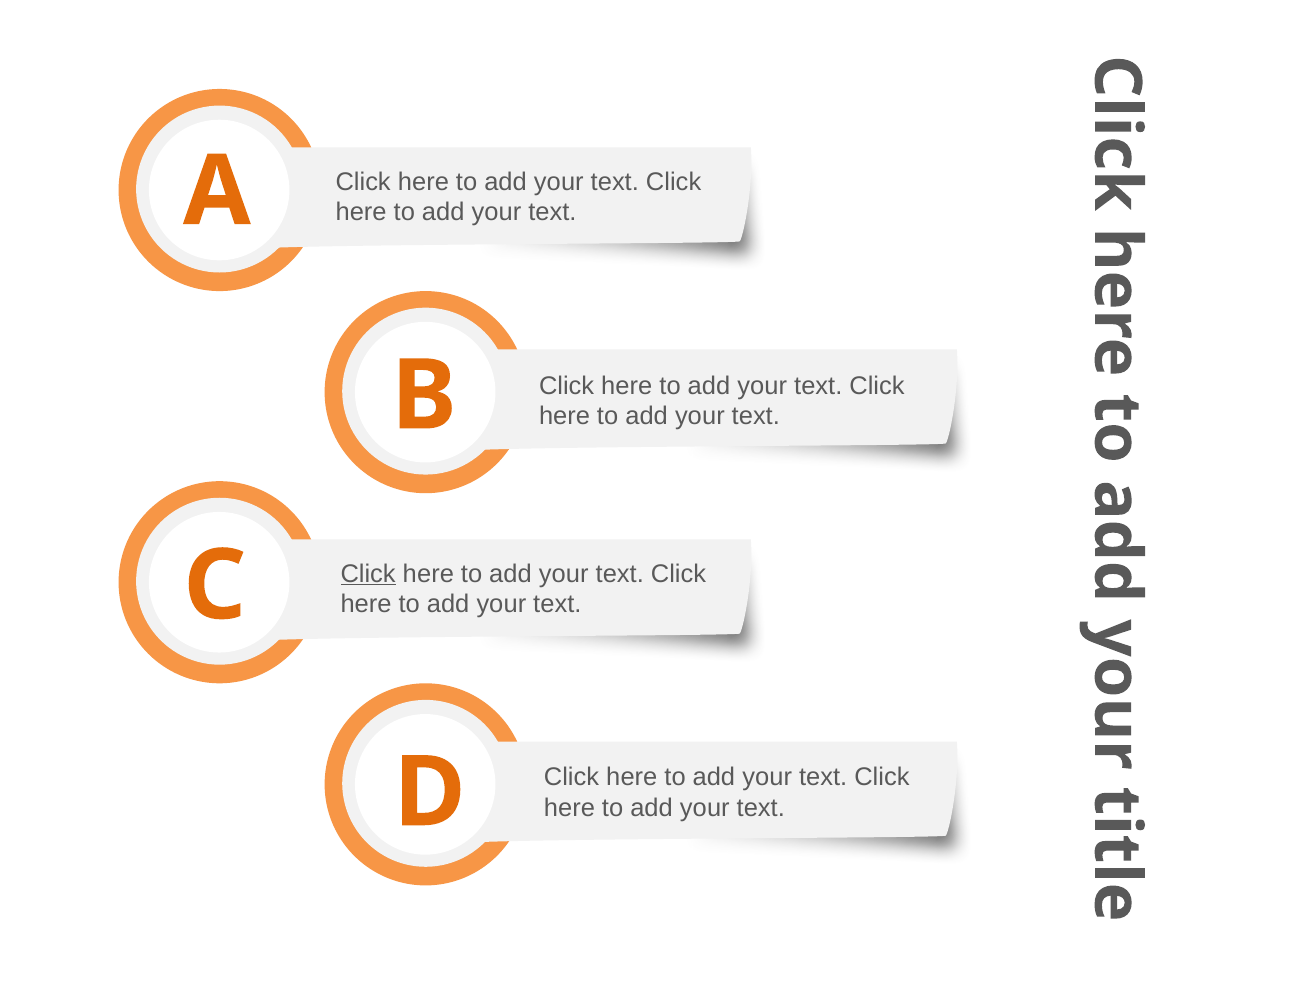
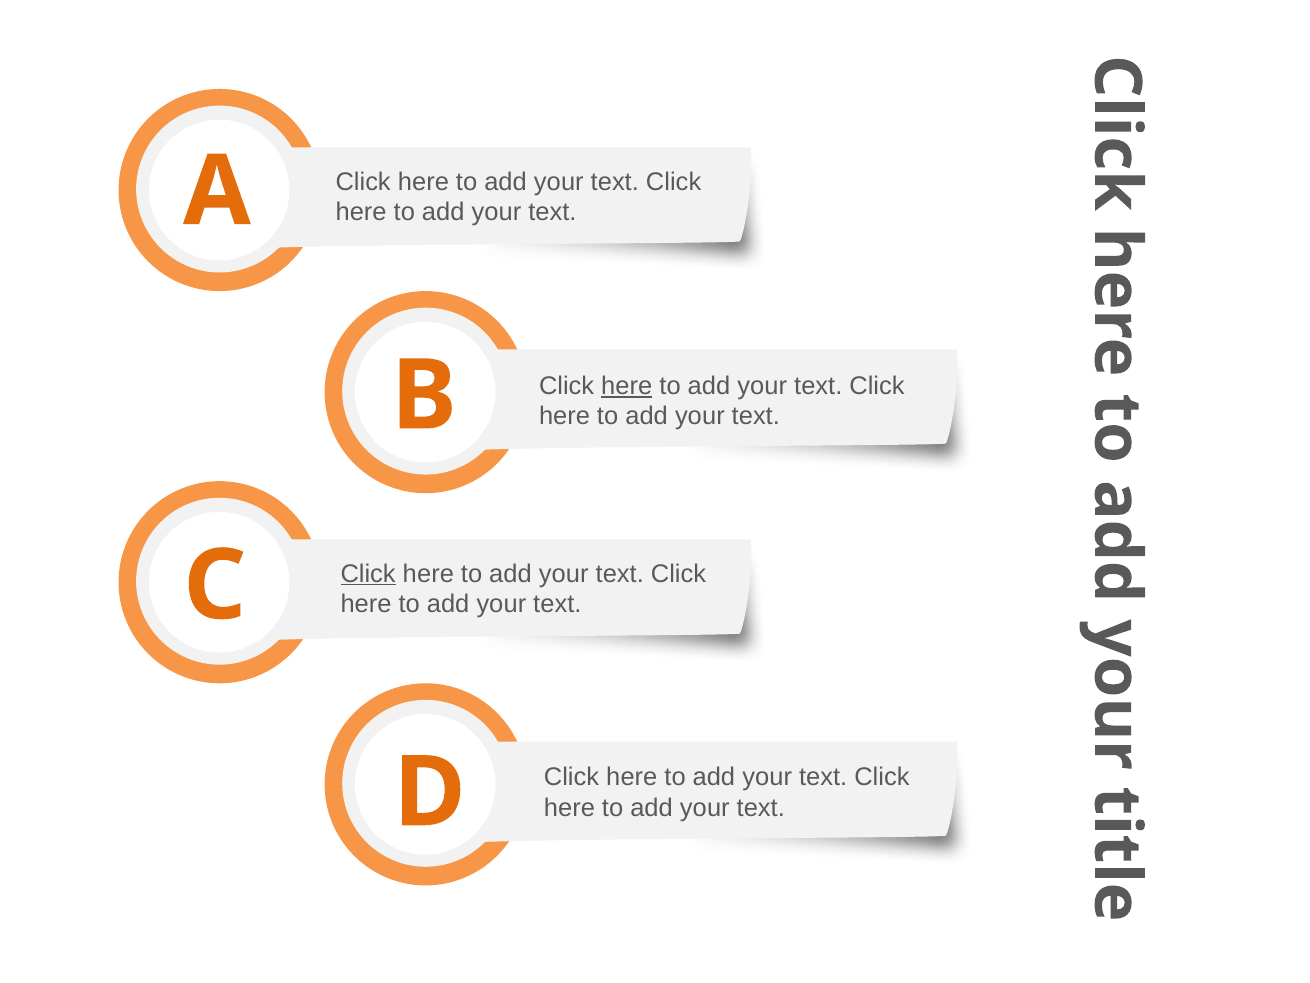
here at (627, 386) underline: none -> present
